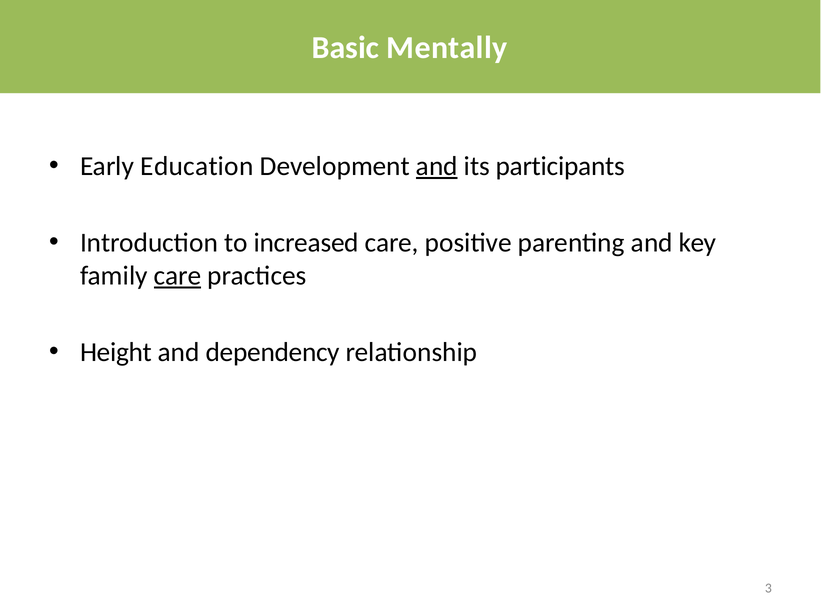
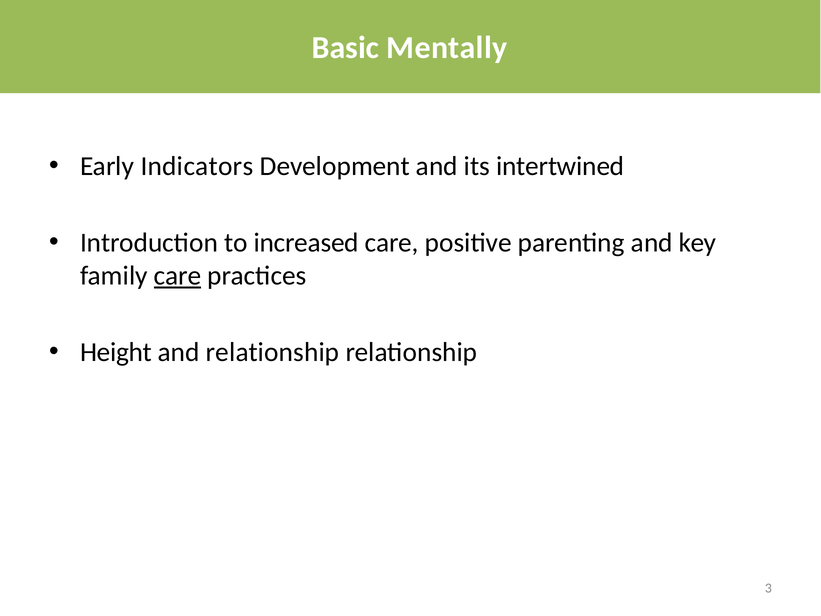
Education: Education -> Indicators
and at (437, 166) underline: present -> none
participants: participants -> intertwined
and dependency: dependency -> relationship
